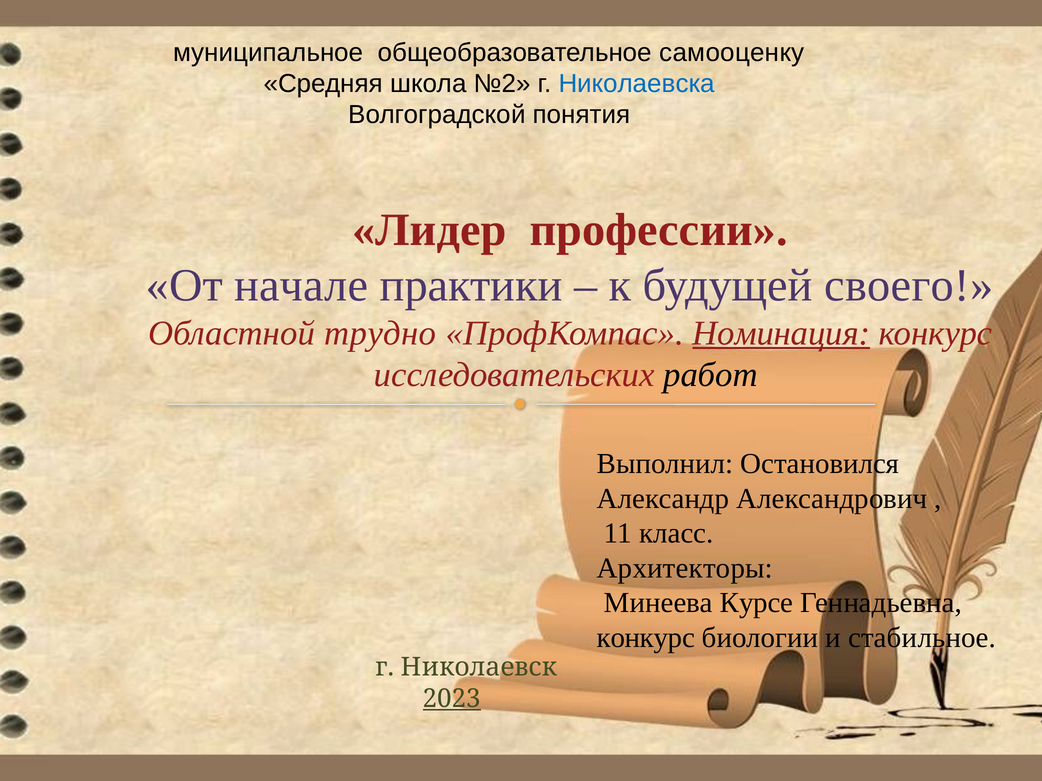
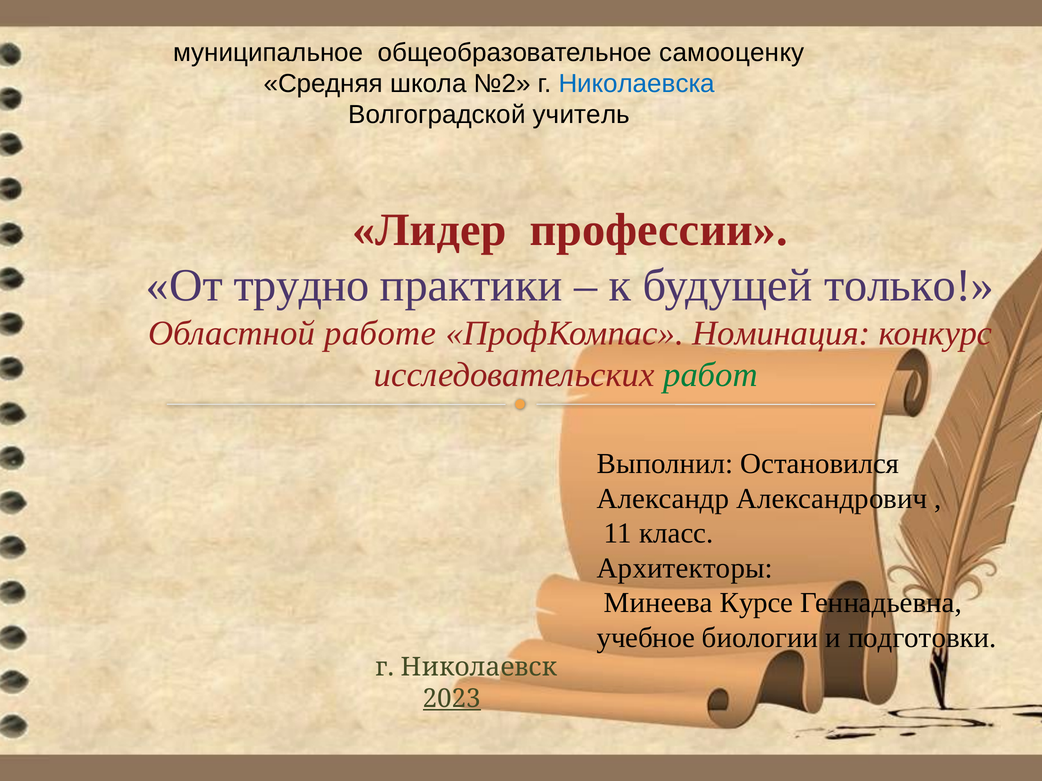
понятия: понятия -> учитель
начале: начале -> трудно
своего: своего -> только
трудно: трудно -> работе
Номинация underline: present -> none
работ colour: black -> green
конкурс at (646, 638): конкурс -> учебное
стабильное: стабильное -> подготовки
